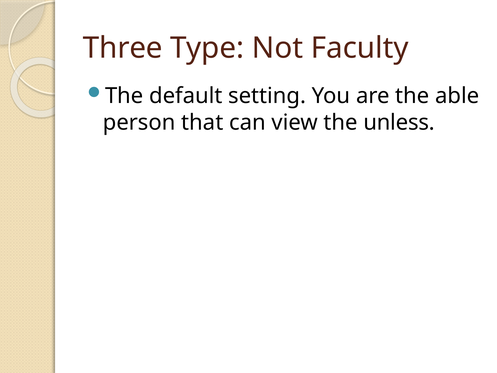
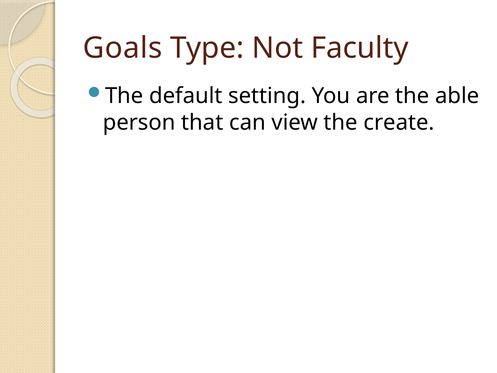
Three: Three -> Goals
unless: unless -> create
